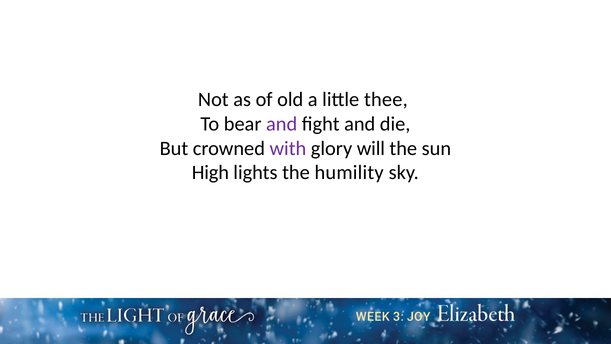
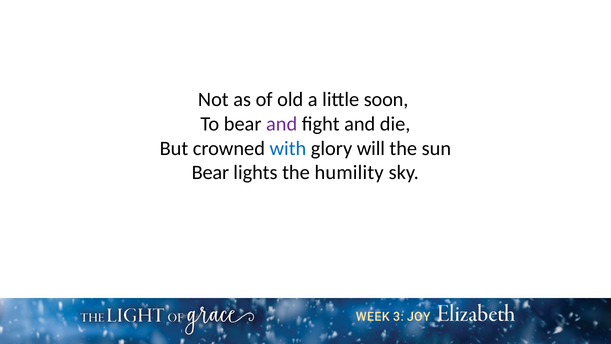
thee: thee -> soon
with colour: purple -> blue
High at (210, 173): High -> Bear
